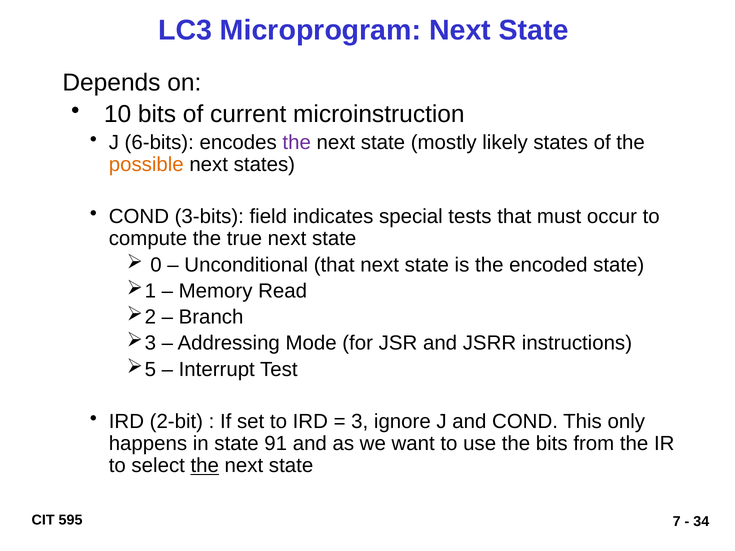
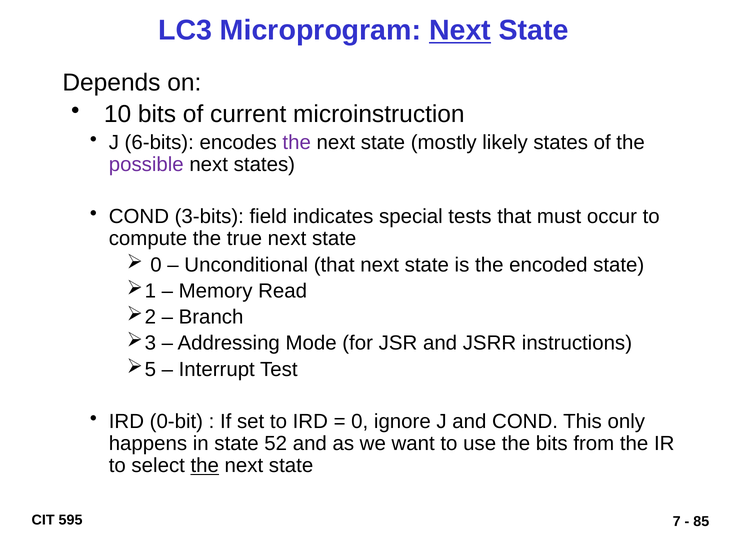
Next at (460, 31) underline: none -> present
possible colour: orange -> purple
2-bit: 2-bit -> 0-bit
3 at (360, 422): 3 -> 0
91: 91 -> 52
34: 34 -> 85
